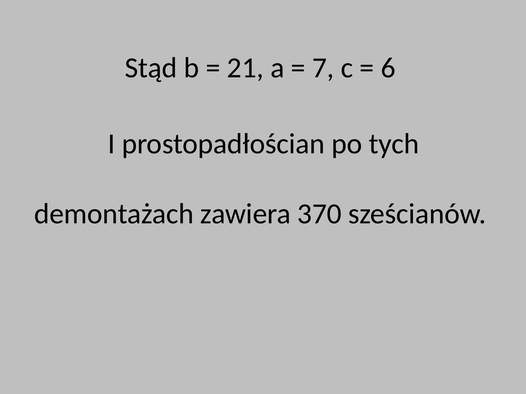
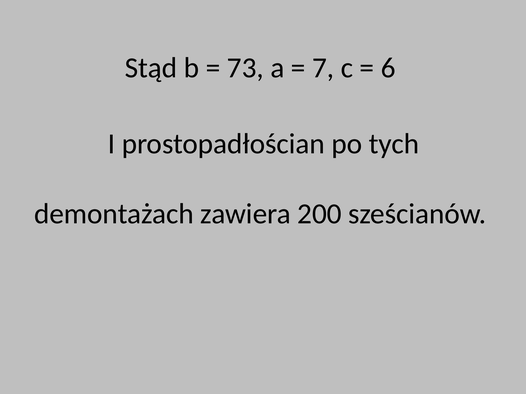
21: 21 -> 73
370: 370 -> 200
